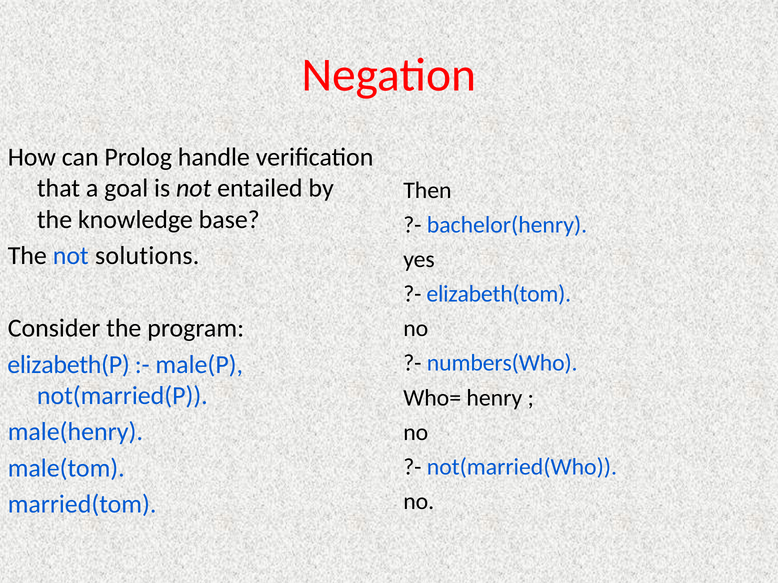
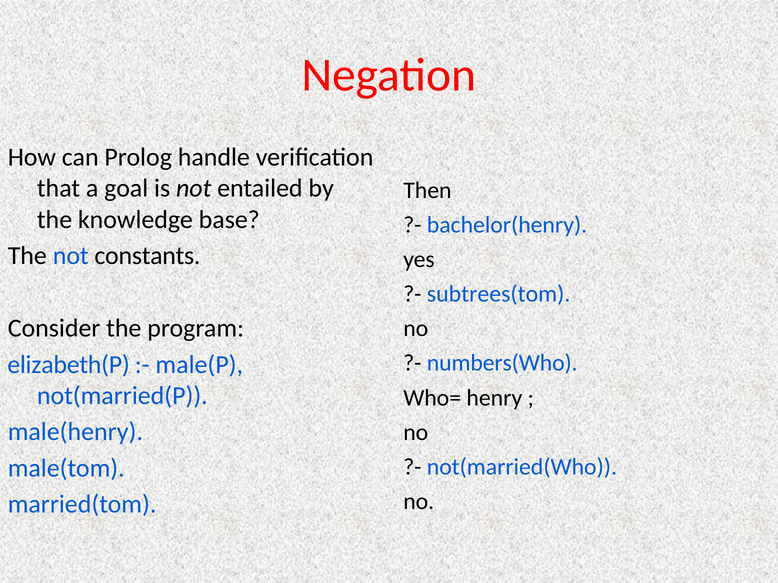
solutions: solutions -> constants
elizabeth(tom: elizabeth(tom -> subtrees(tom
